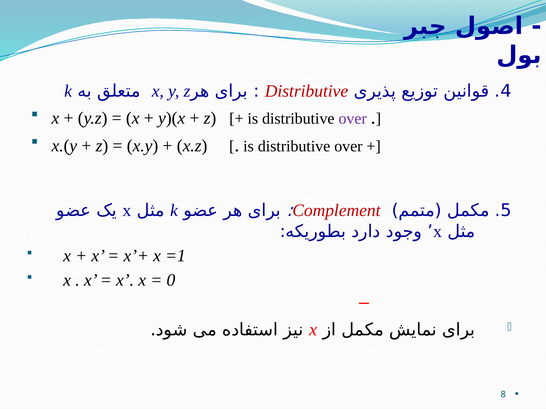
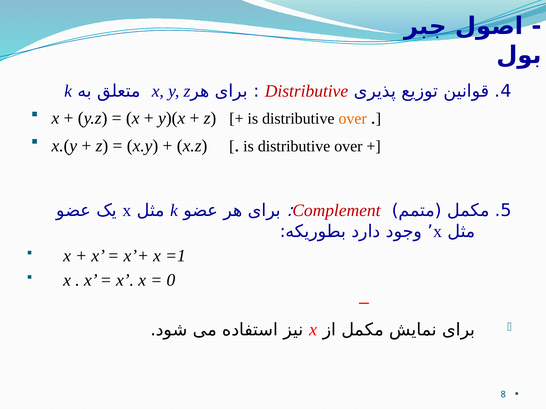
over at (353, 119) colour: purple -> orange
